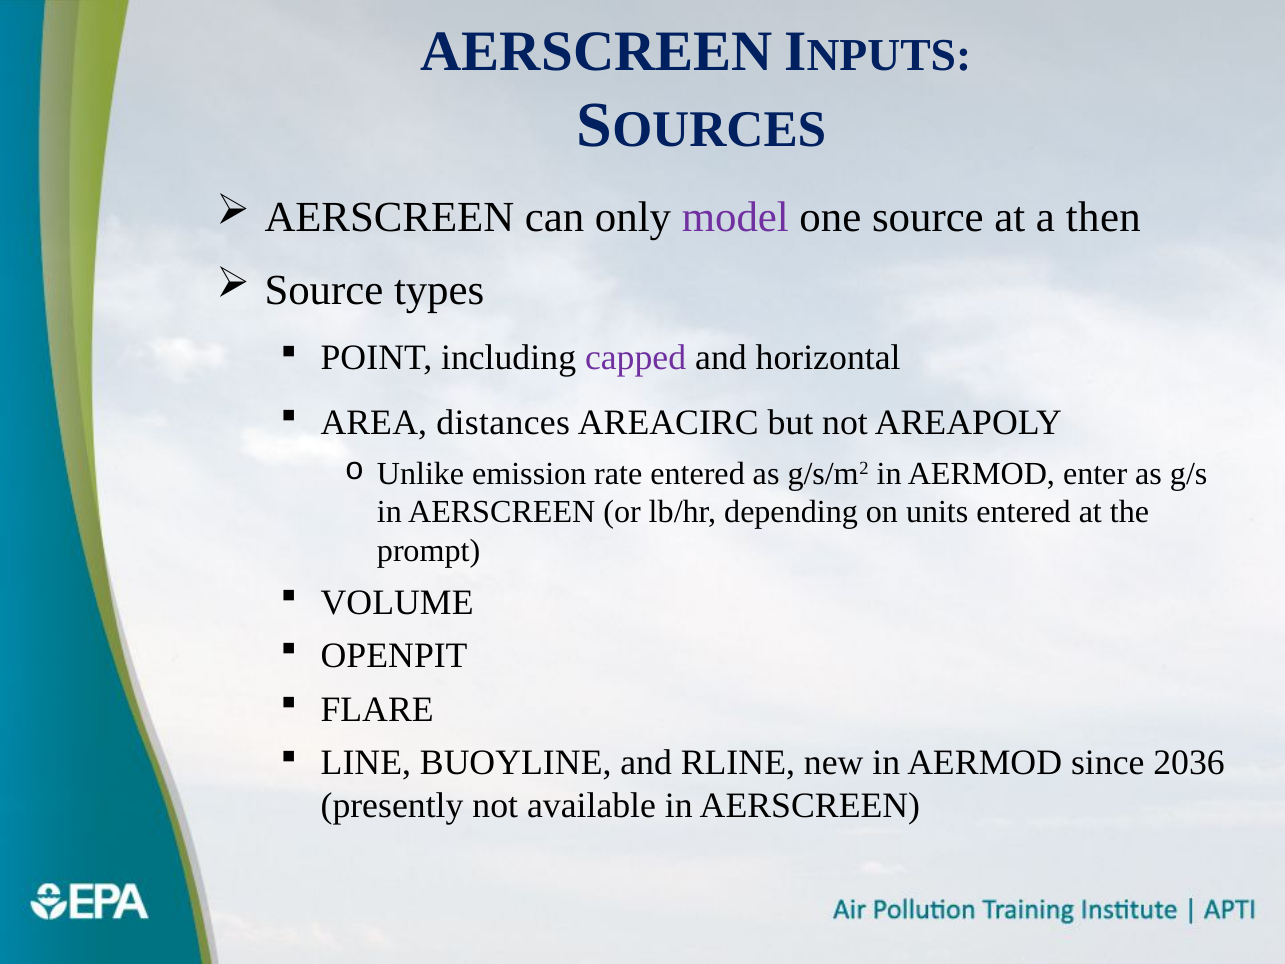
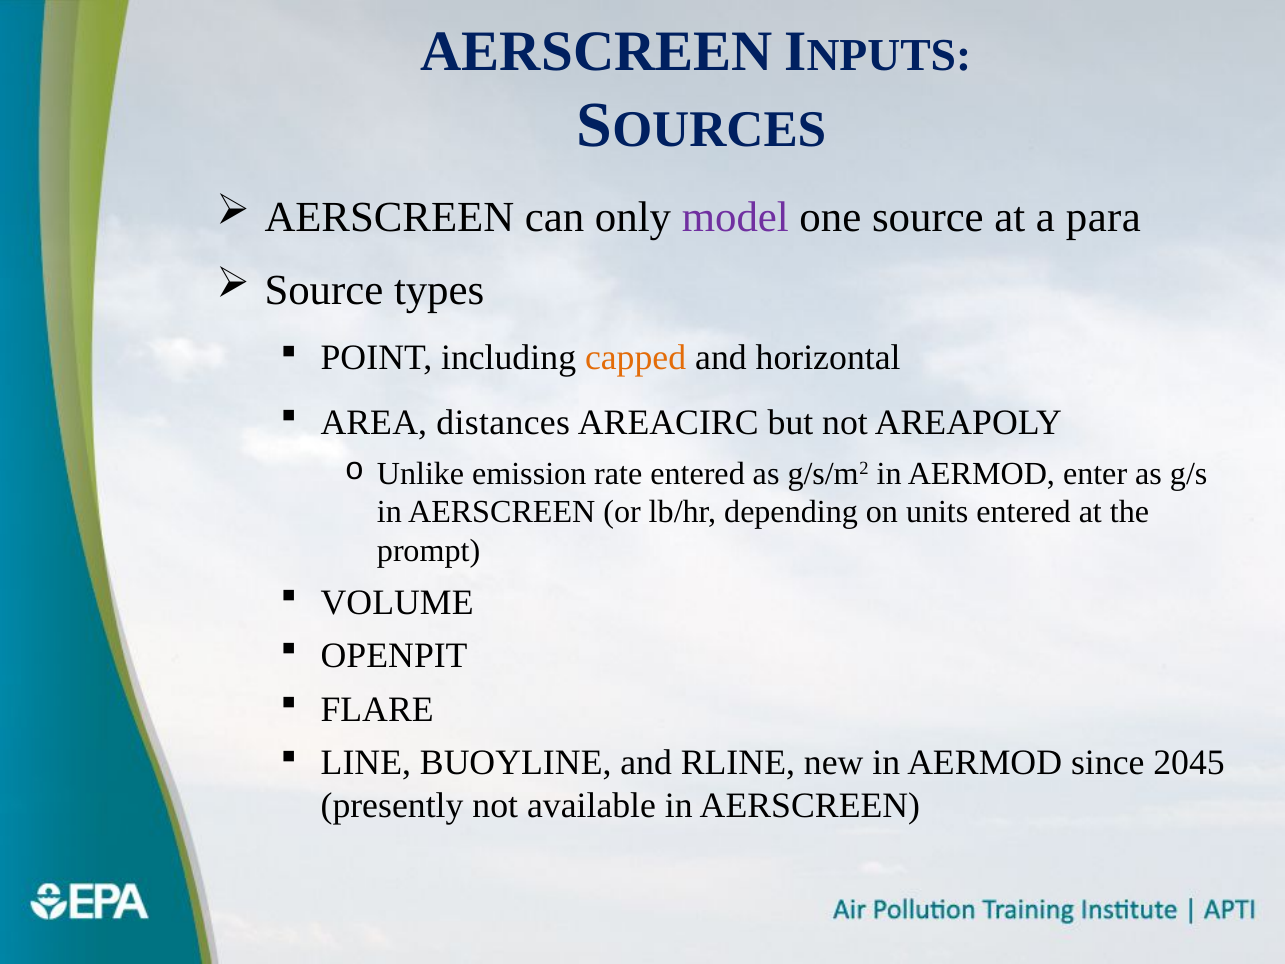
then: then -> para
capped colour: purple -> orange
2036: 2036 -> 2045
